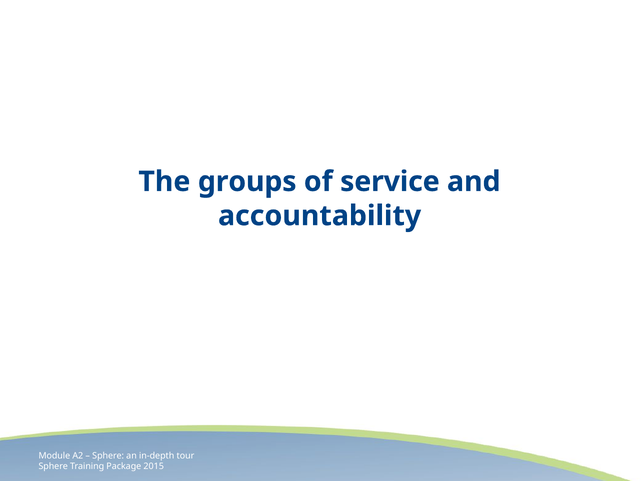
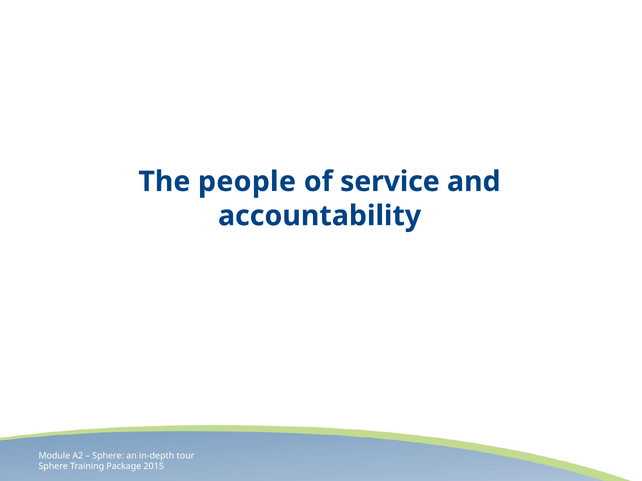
groups: groups -> people
